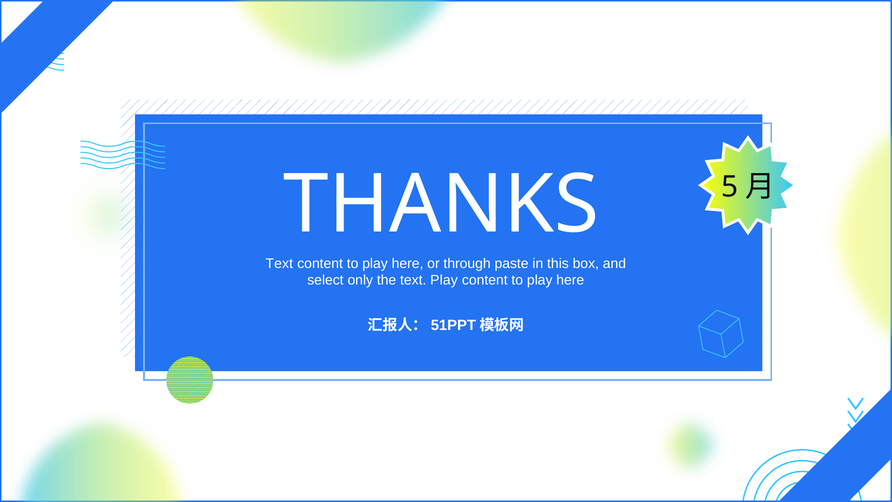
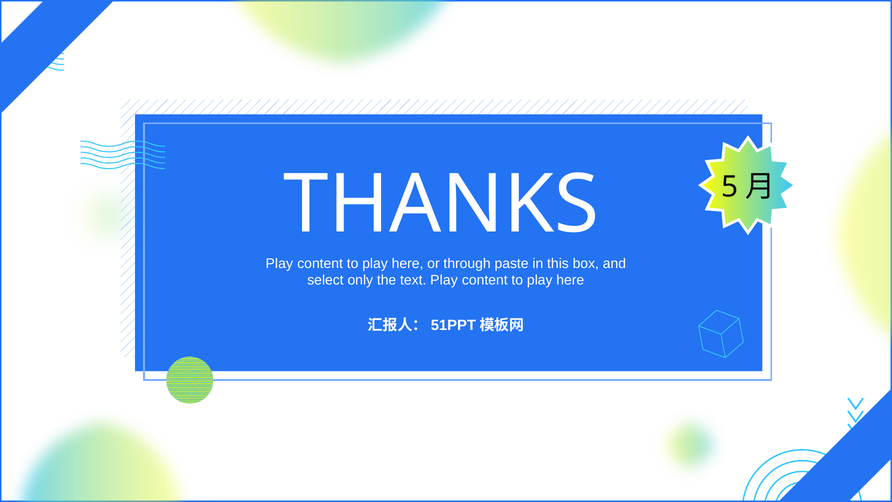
Text at (279, 263): Text -> Play
